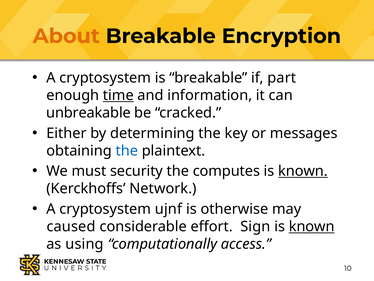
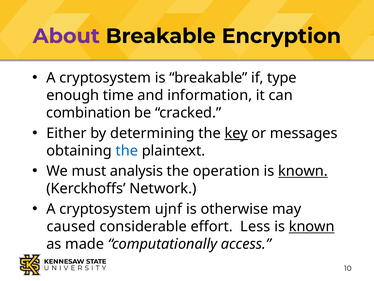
About colour: orange -> purple
part: part -> type
time underline: present -> none
unbreakable: unbreakable -> combination
key underline: none -> present
security: security -> analysis
computes: computes -> operation
Sign: Sign -> Less
using: using -> made
